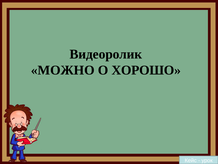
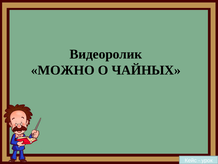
ХОРОШО: ХОРОШО -> ЧАЙНЫХ
